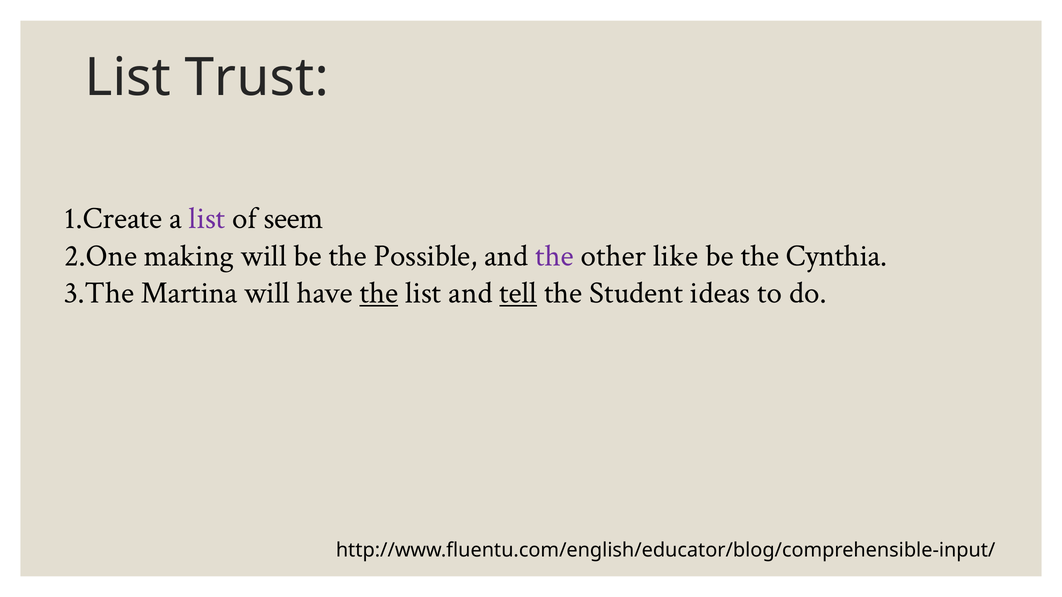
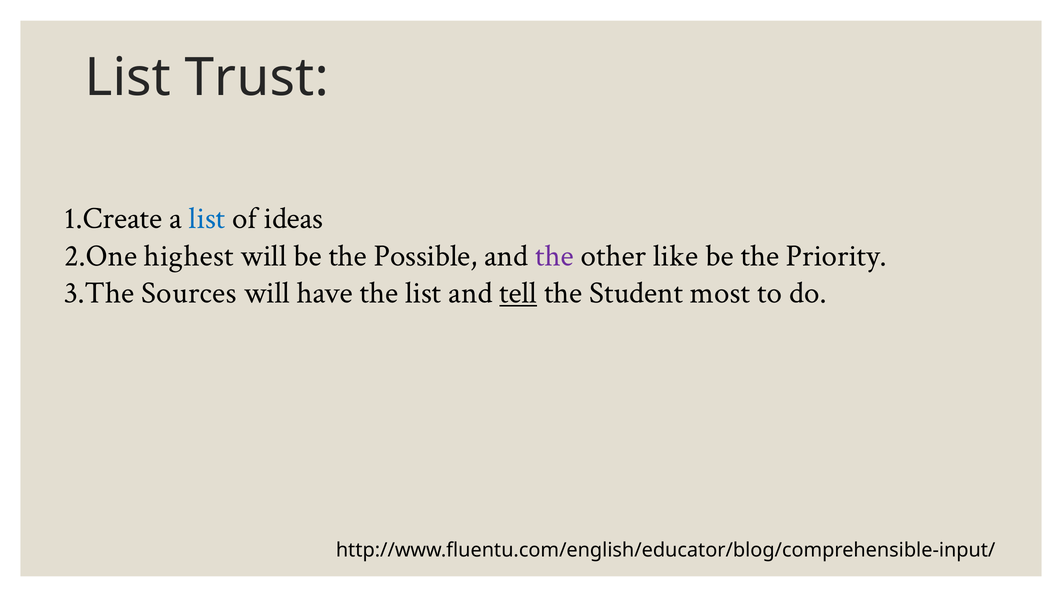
list at (207, 218) colour: purple -> blue
seem: seem -> ideas
making: making -> highest
Cynthia: Cynthia -> Priority
Martina: Martina -> Sources
the at (379, 293) underline: present -> none
ideas: ideas -> most
